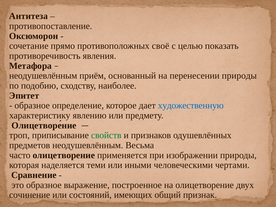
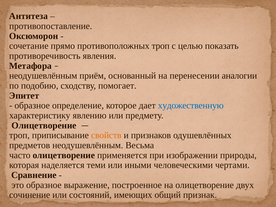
противоположных своё: своё -> троп
перенесении природы: природы -> аналогии
наиболее: наиболее -> помогает
свойств colour: green -> orange
